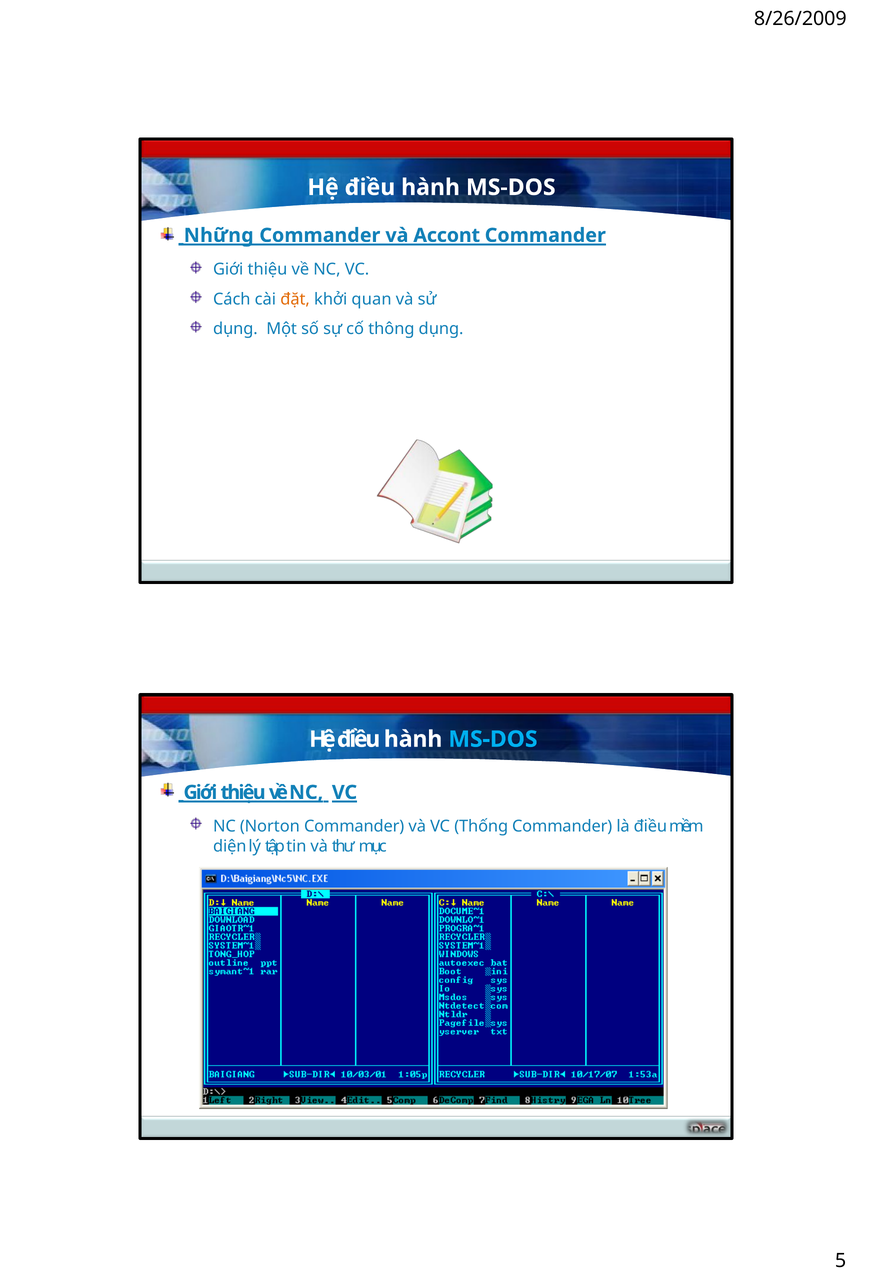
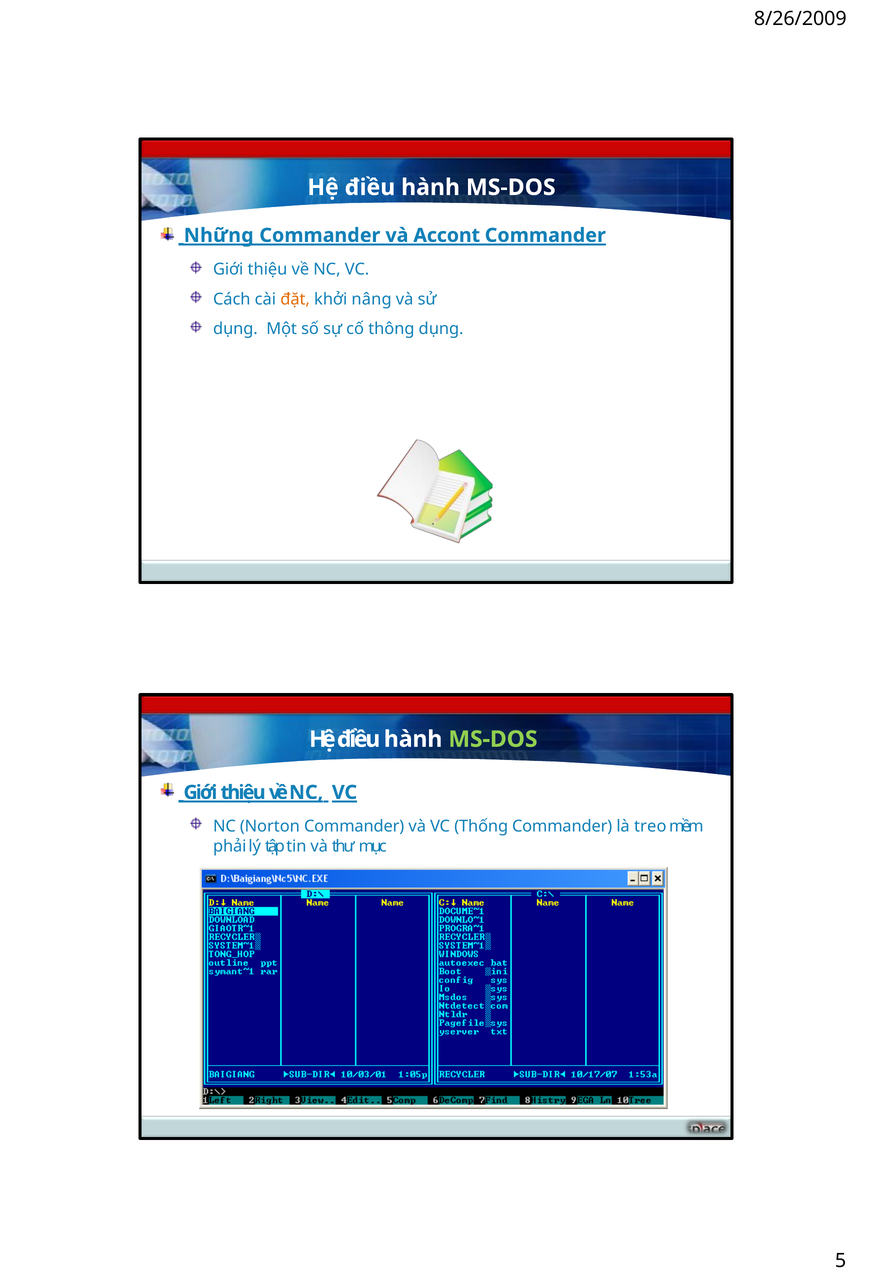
quan: quan -> nâng
MS-DOS at (493, 739) colour: light blue -> light green
là điều: điều -> treo
diện: diện -> phải
